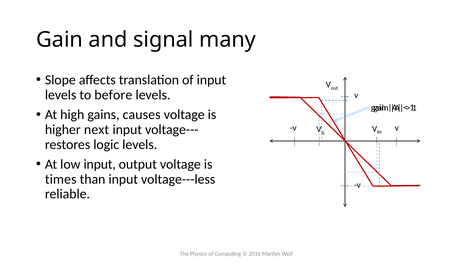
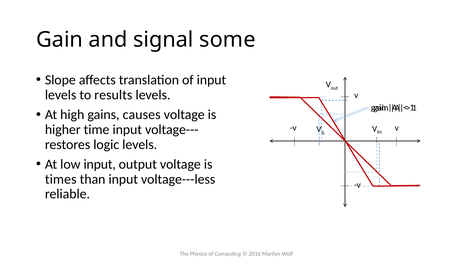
many: many -> some
before: before -> results
next: next -> time
